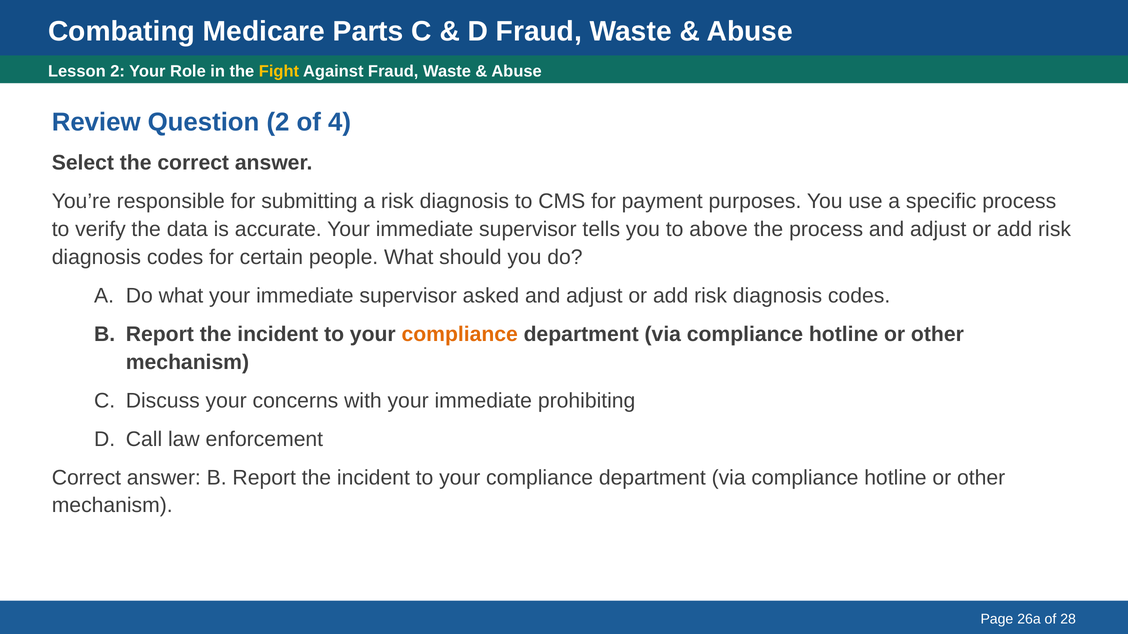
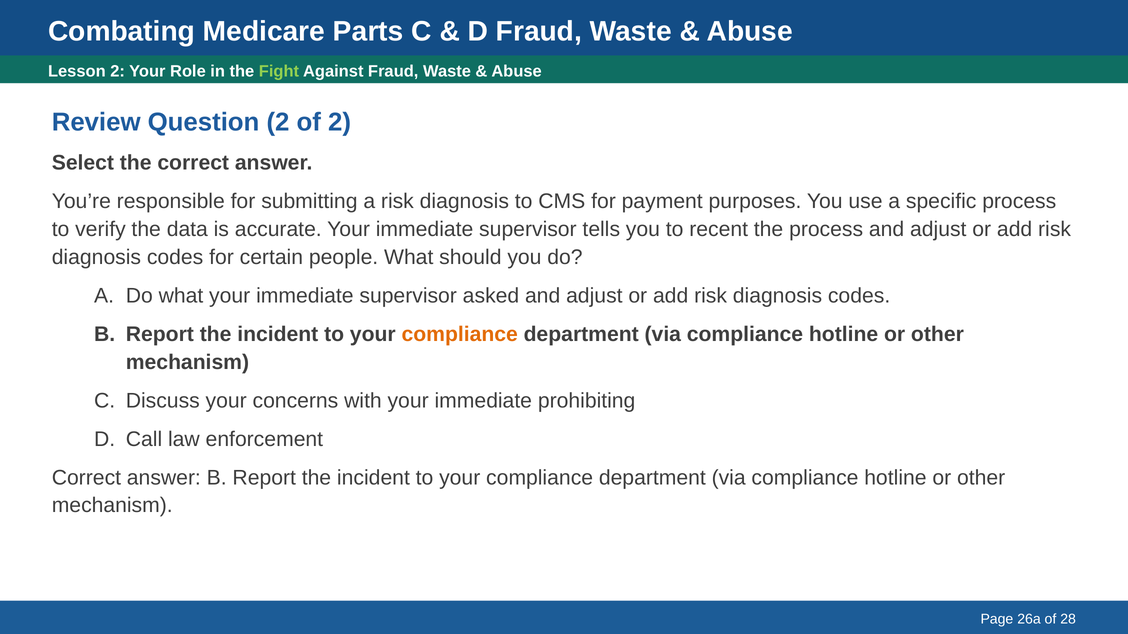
Fight colour: yellow -> light green
of 4: 4 -> 2
above: above -> recent
